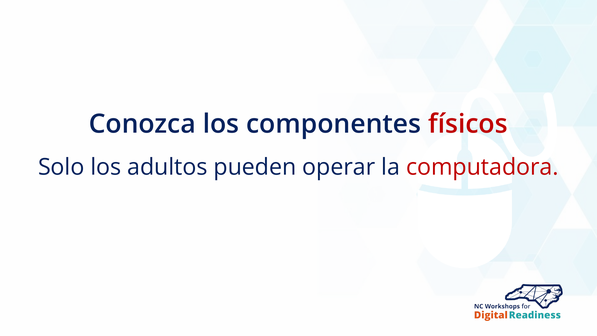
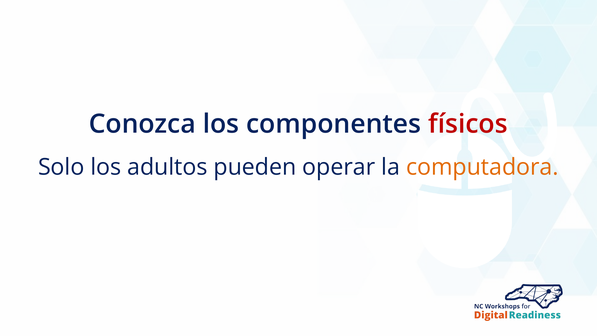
computadora colour: red -> orange
